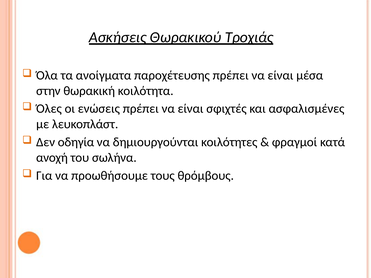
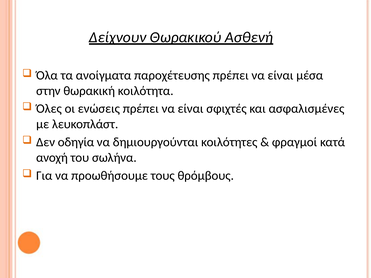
Ασκήσεις: Ασκήσεις -> Δείχνουν
Τροχιάς: Τροχιάς -> Ασθενή
